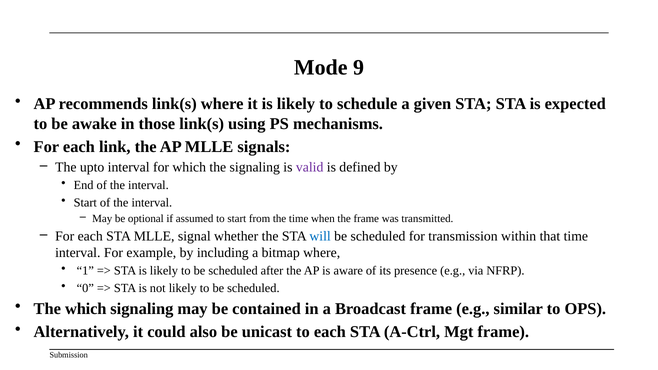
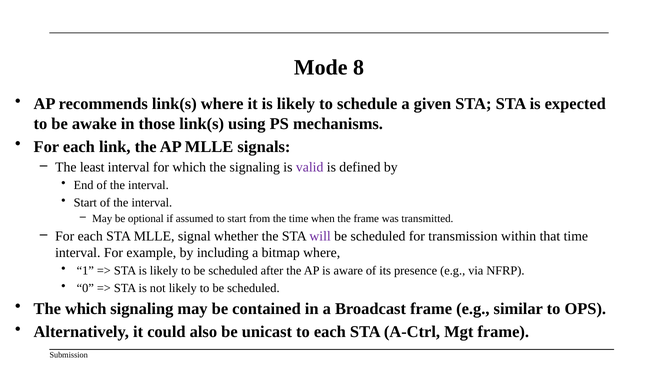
9: 9 -> 8
upto: upto -> least
will colour: blue -> purple
